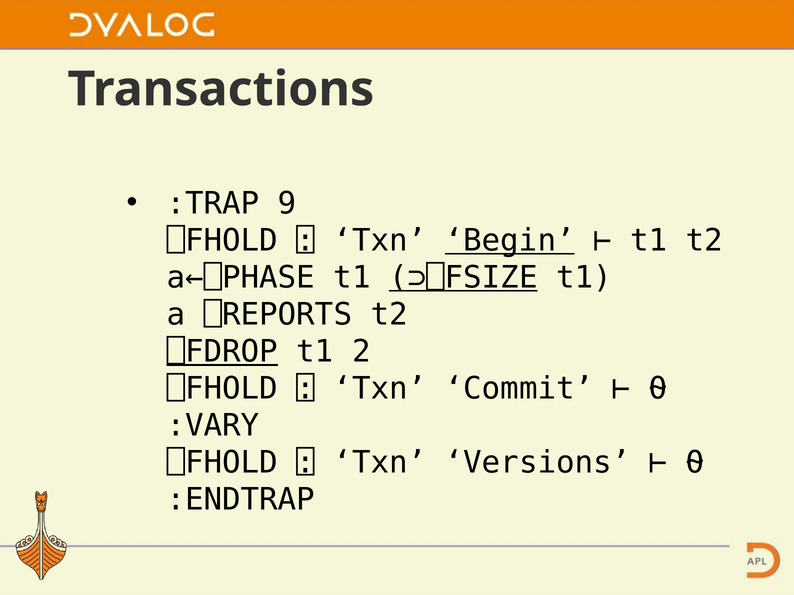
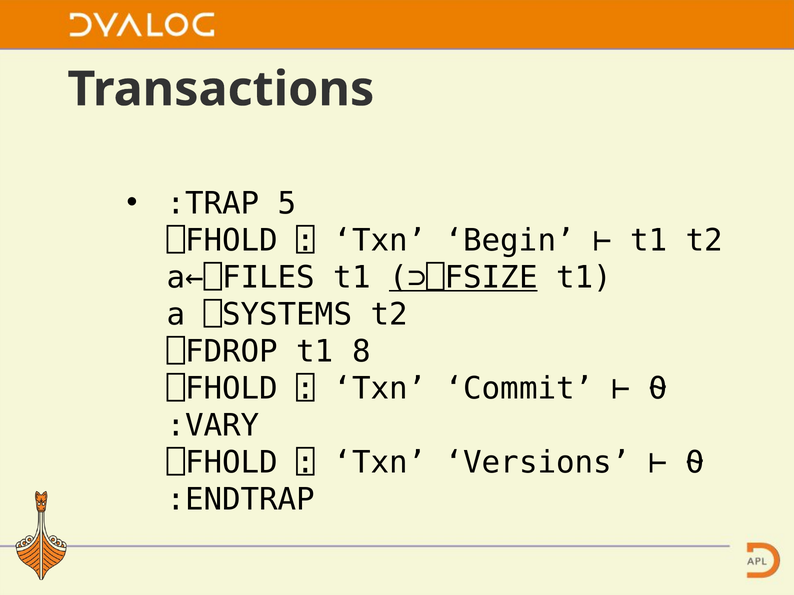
9: 9 -> 5
Begin underline: present -> none
a←⎕PHASE: a←⎕PHASE -> a←⎕FILES
⎕REPORTS: ⎕REPORTS -> ⎕SYSTEMS
⎕FDROP underline: present -> none
2: 2 -> 8
